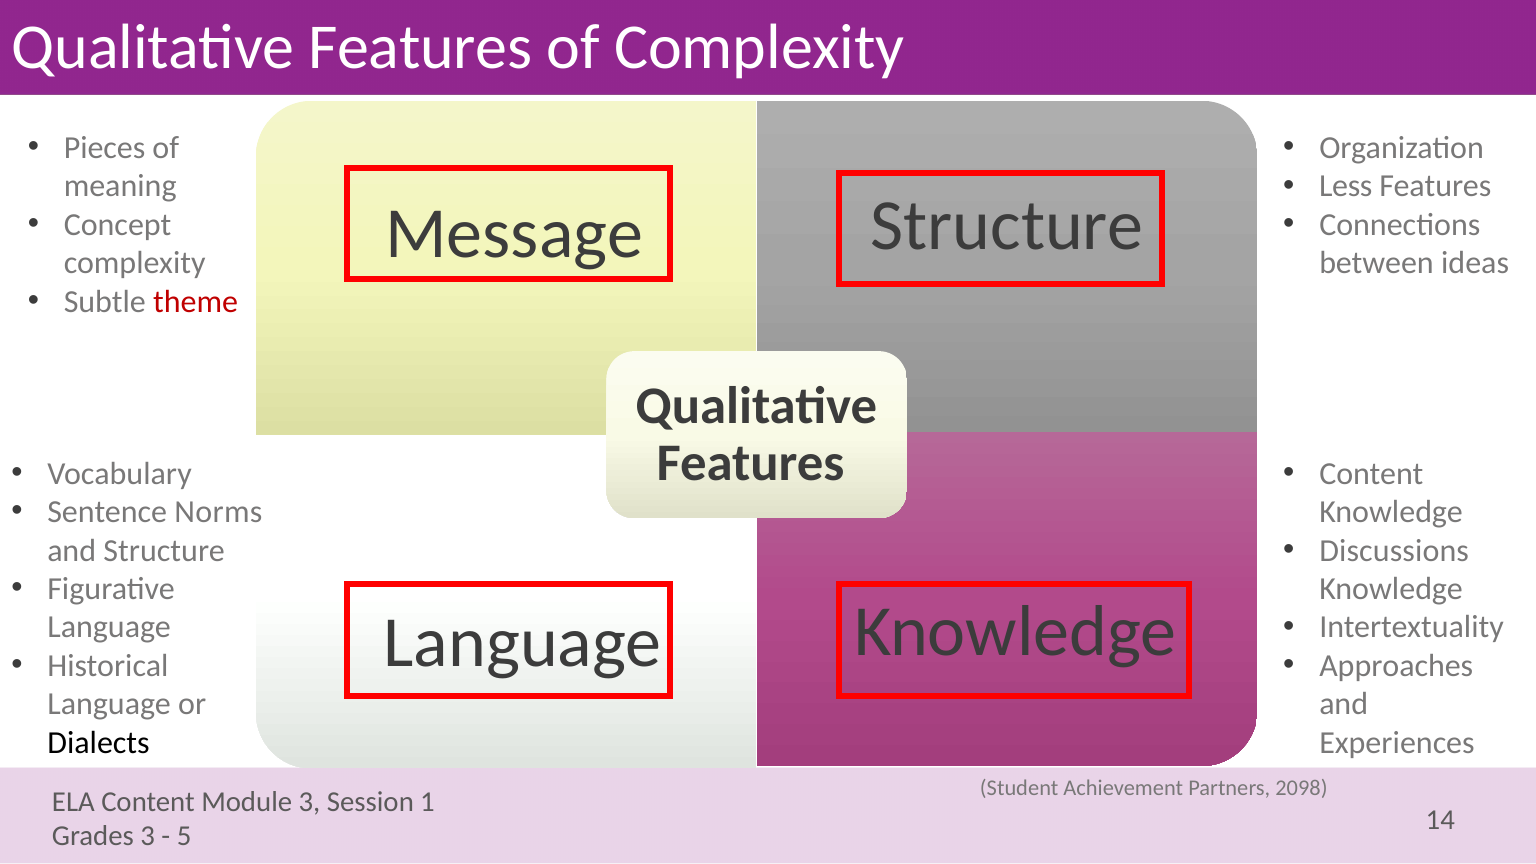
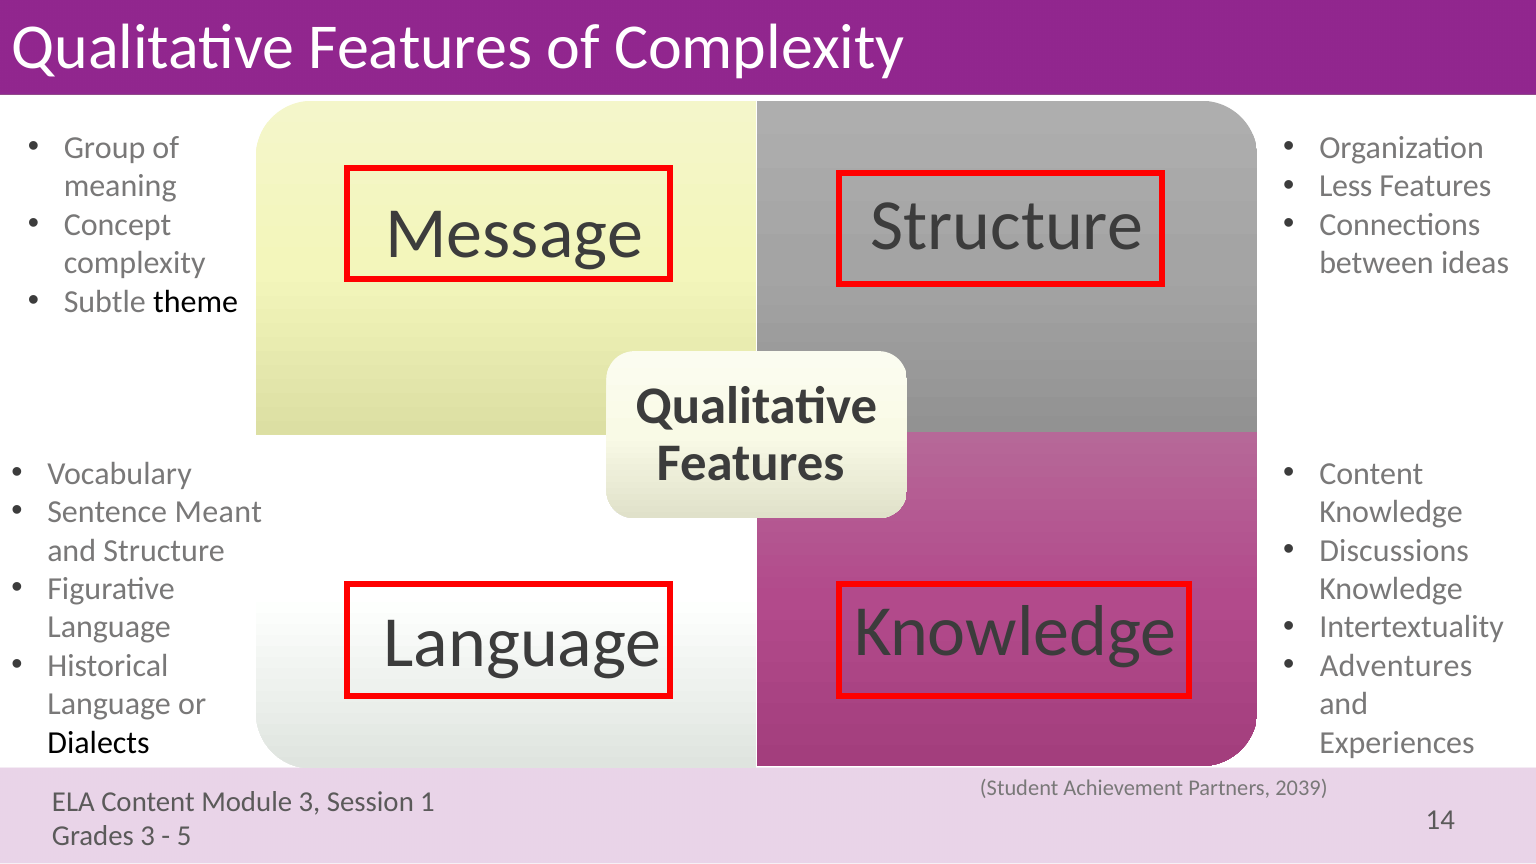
Pieces: Pieces -> Group
theme colour: red -> black
Norms: Norms -> Meant
Approaches: Approaches -> Adventures
2098: 2098 -> 2039
